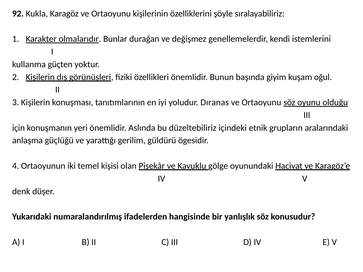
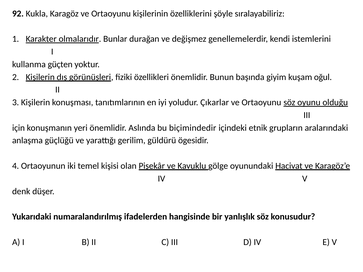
Dıranas: Dıranas -> Çıkarlar
düzeltebiliriz: düzeltebiliriz -> biçimindedir
